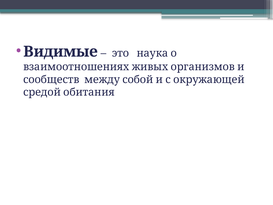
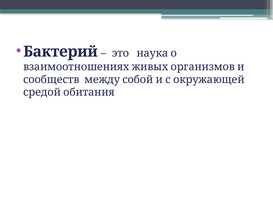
Видимые: Видимые -> Бактерий
